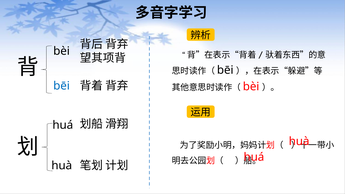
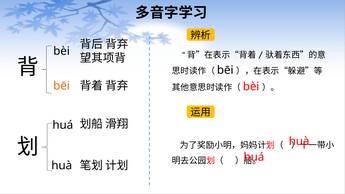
bēi at (62, 86) colour: blue -> orange
